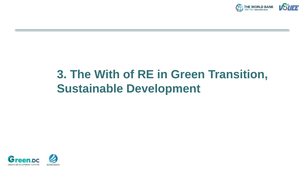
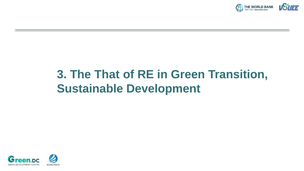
With: With -> That
